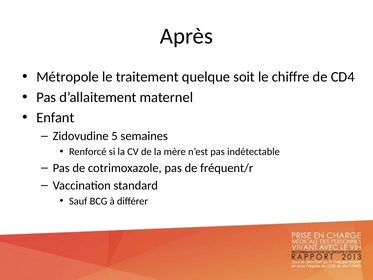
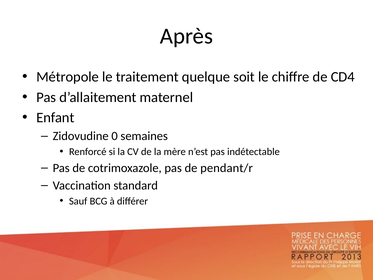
5: 5 -> 0
fréquent/r: fréquent/r -> pendant/r
